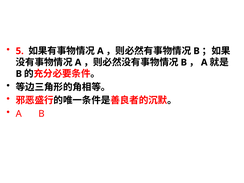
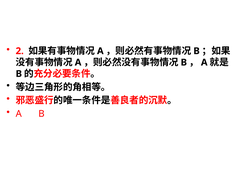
5: 5 -> 2
